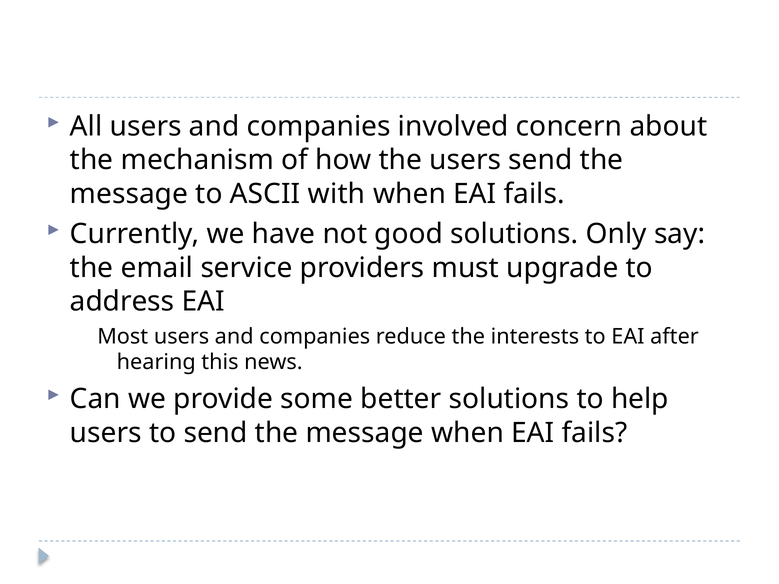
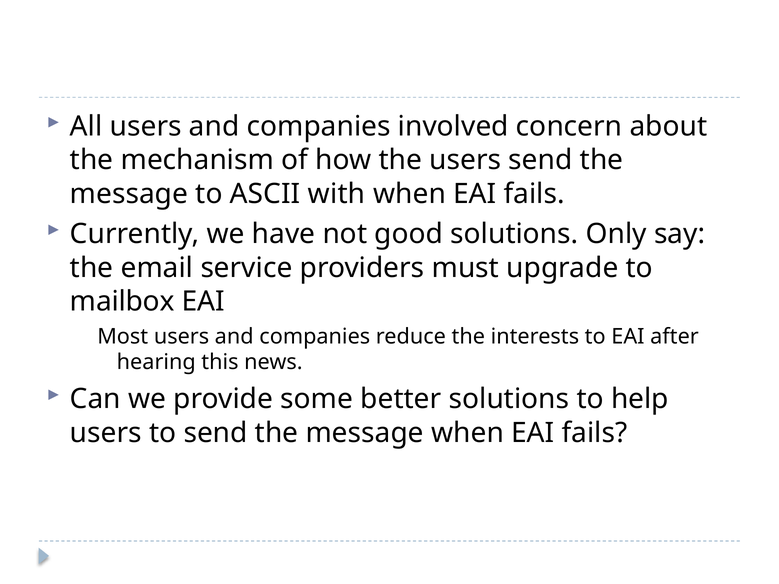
address: address -> mailbox
